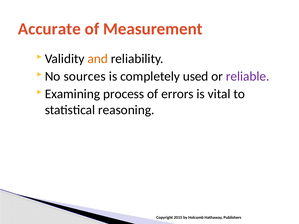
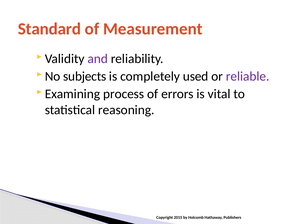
Accurate: Accurate -> Standard
and colour: orange -> purple
sources: sources -> subjects
